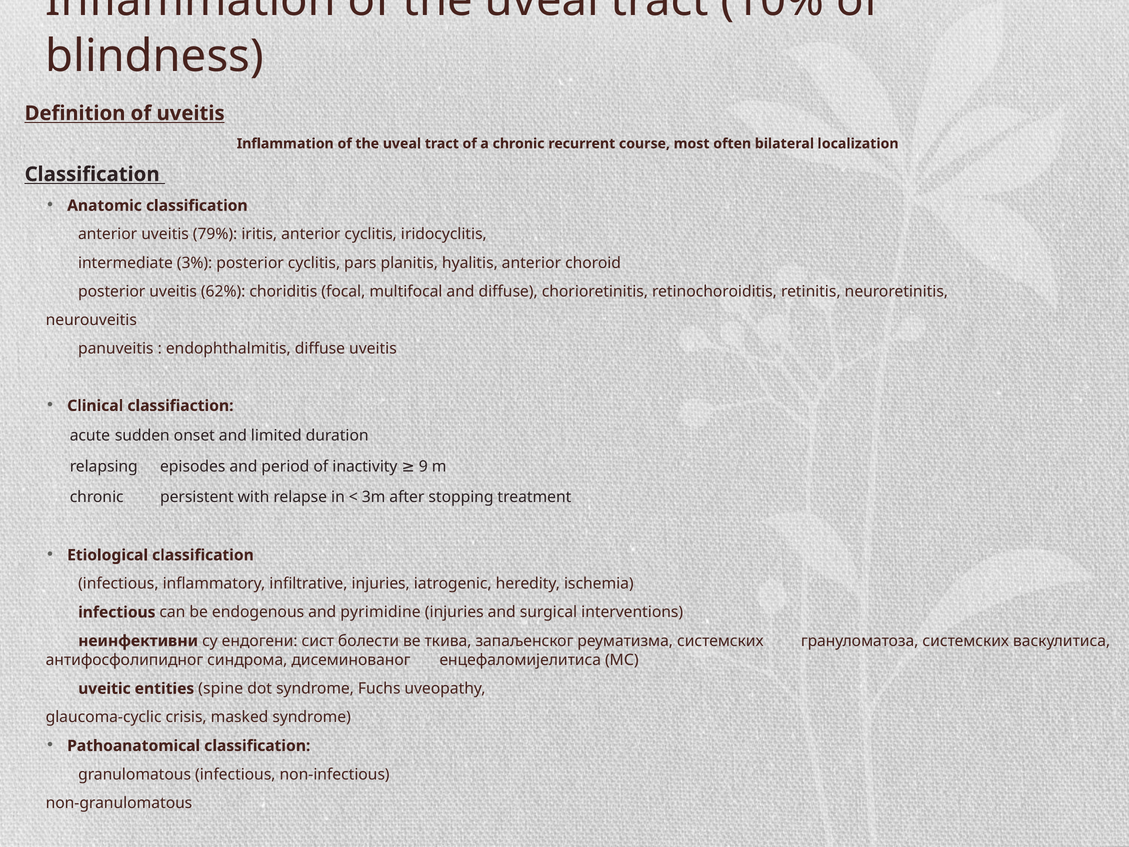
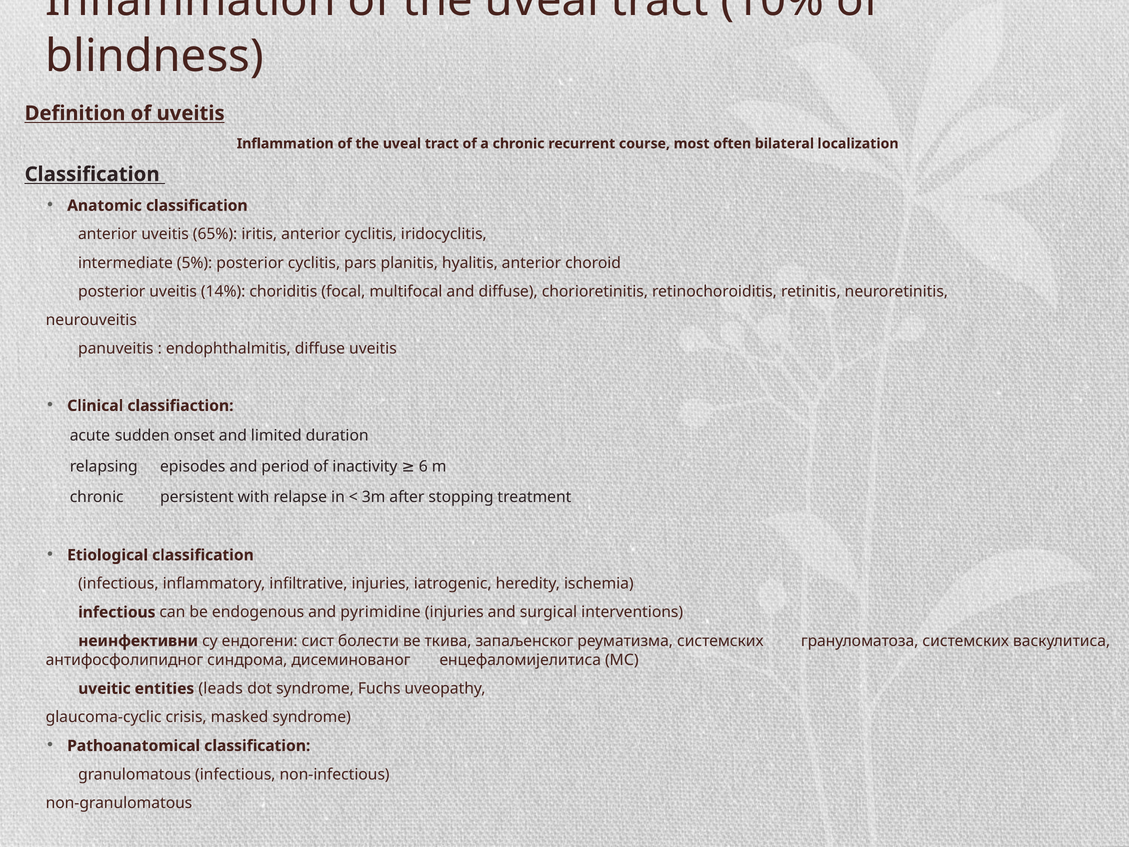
79%: 79% -> 65%
3%: 3% -> 5%
62%: 62% -> 14%
9: 9 -> 6
spine: spine -> leads
